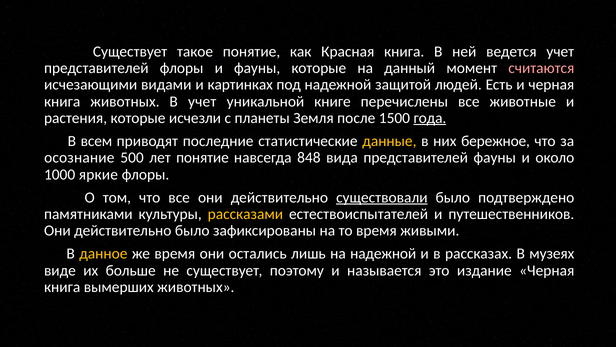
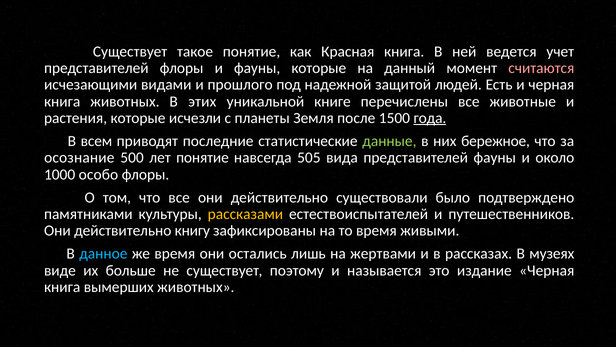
картинках: картинках -> прошлого
В учет: учет -> этих
данные colour: yellow -> light green
848: 848 -> 505
яркие: яркие -> особо
существовали underline: present -> none
действительно было: было -> книгу
данное colour: yellow -> light blue
на надежной: надежной -> жертвами
